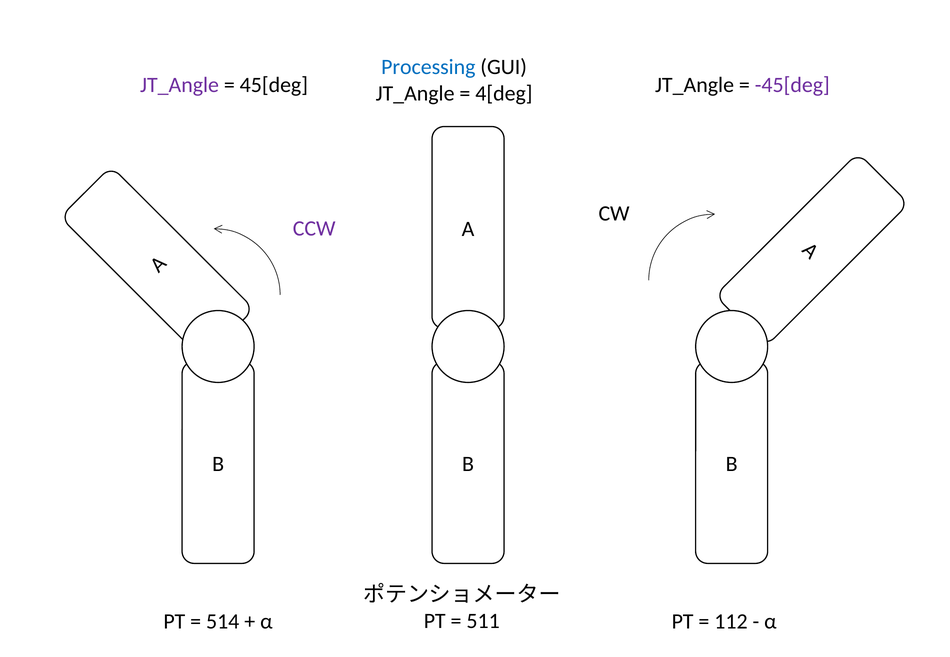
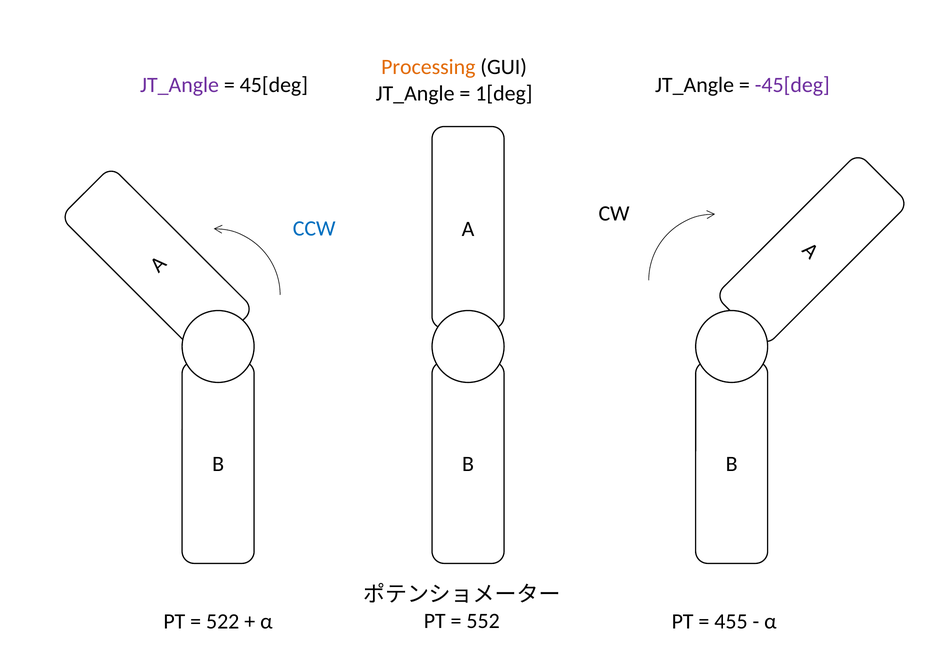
Processing colour: blue -> orange
4[deg: 4[deg -> 1[deg
CCW colour: purple -> blue
511: 511 -> 552
514: 514 -> 522
112: 112 -> 455
